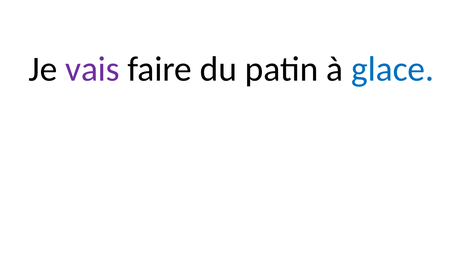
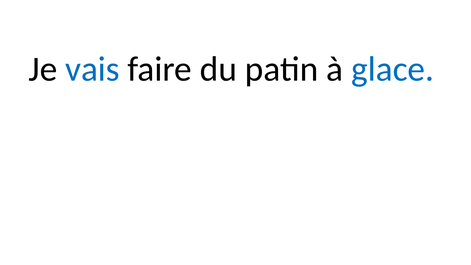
vais colour: purple -> blue
